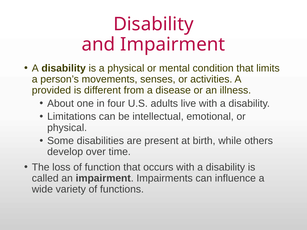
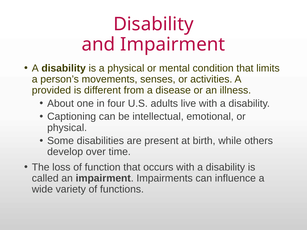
Limitations: Limitations -> Captioning
